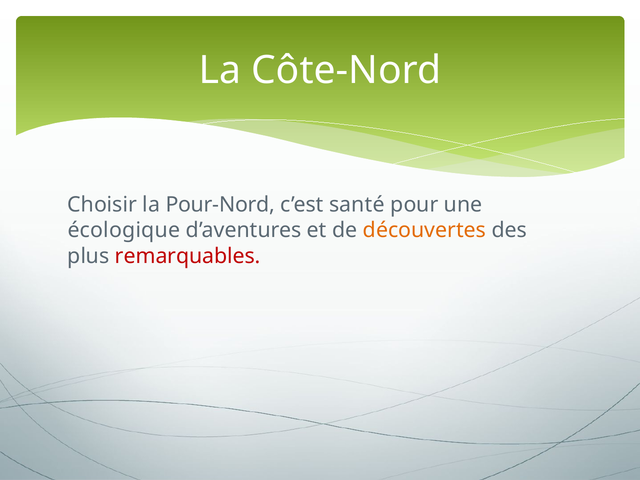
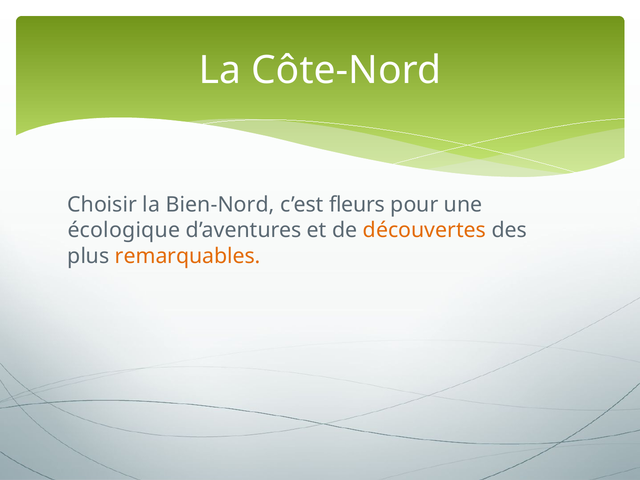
Pour-Nord: Pour-Nord -> Bien-Nord
santé: santé -> fleurs
remarquables colour: red -> orange
